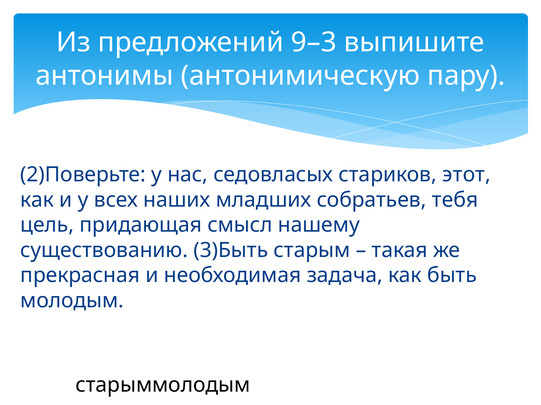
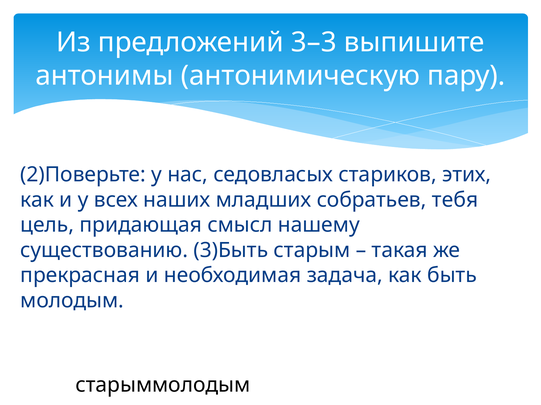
9–3: 9–3 -> 3–3
этот: этот -> этих
